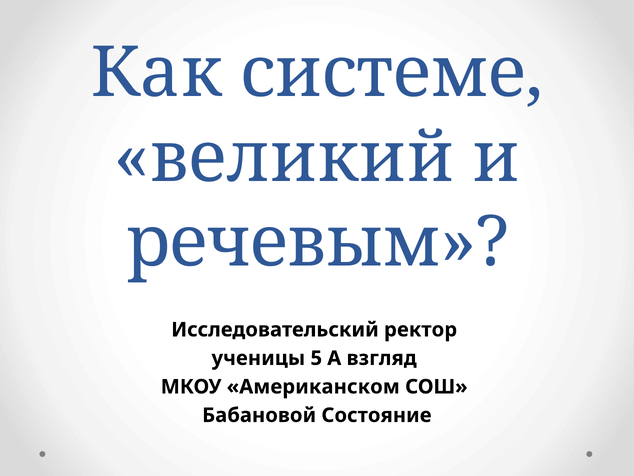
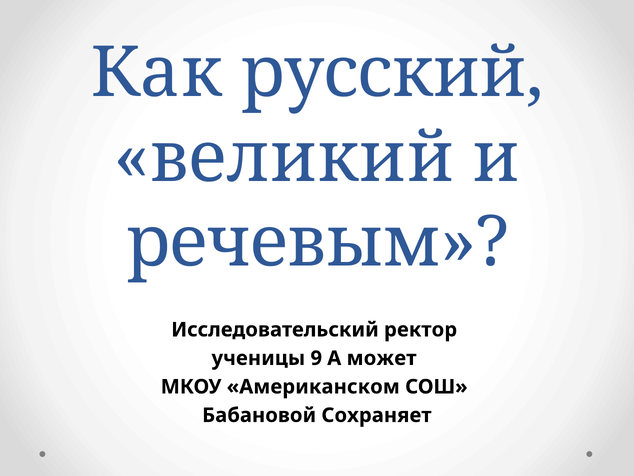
системе: системе -> русский
5: 5 -> 9
взгляд: взгляд -> может
Состояние: Состояние -> Сохраняет
